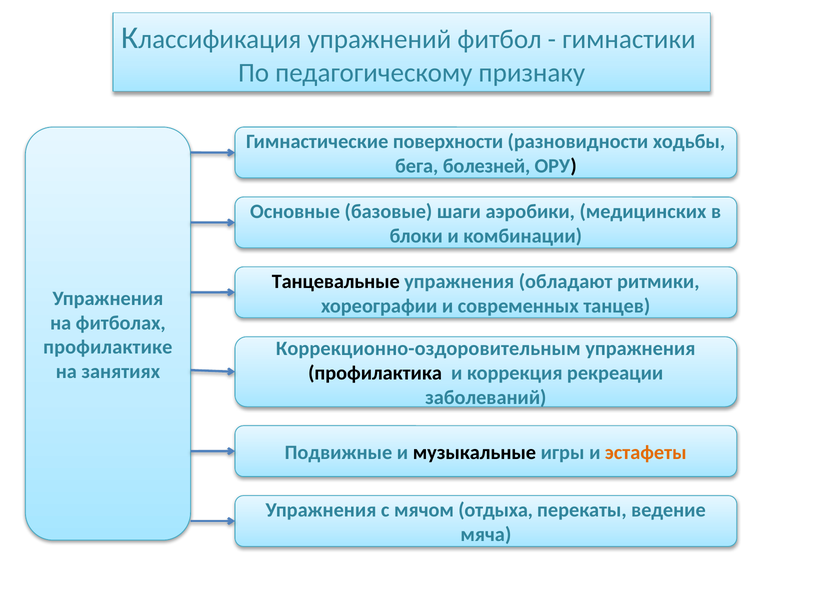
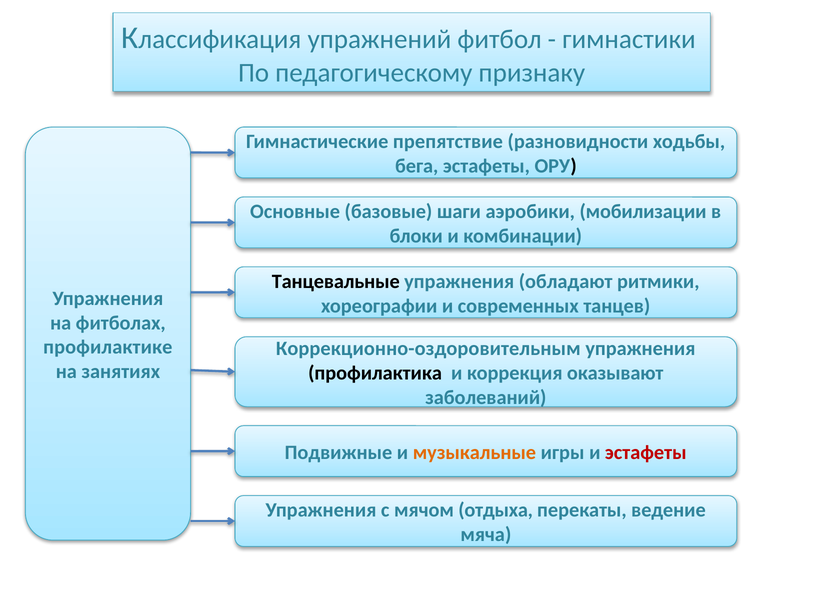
поверхности: поверхности -> препятствие
бега болезней: болезней -> эстафеты
медицинских: медицинских -> мобилизации
рекреации: рекреации -> оказывают
музыкальные colour: black -> orange
эстафеты at (646, 452) colour: orange -> red
